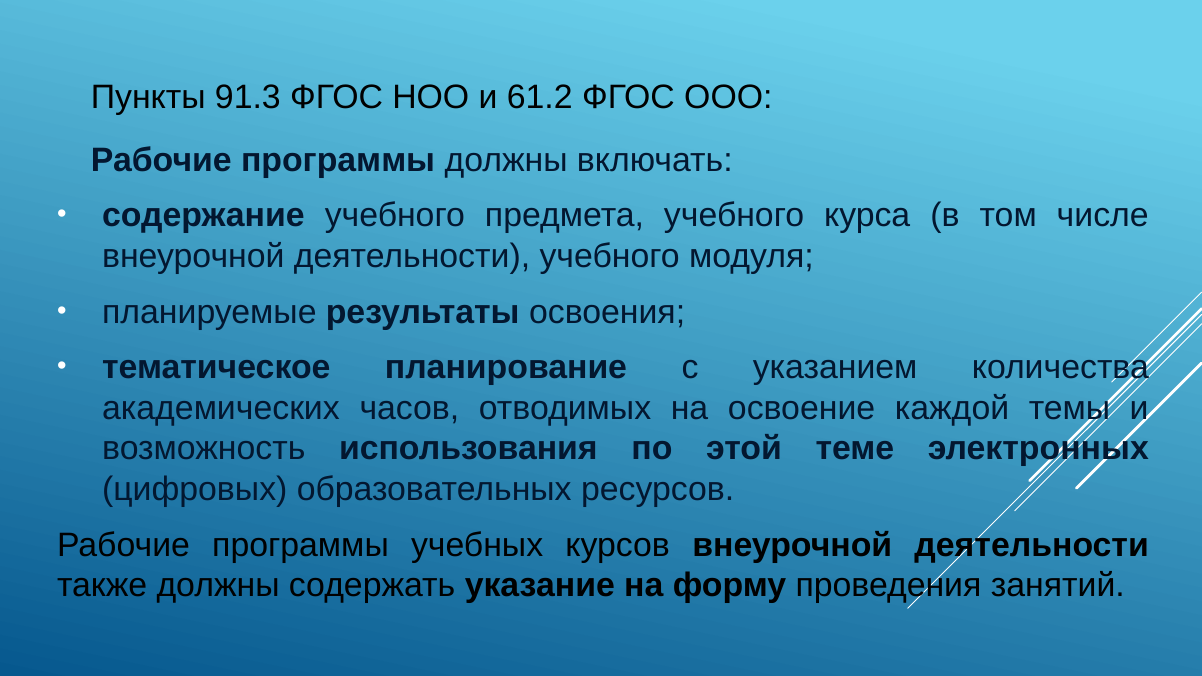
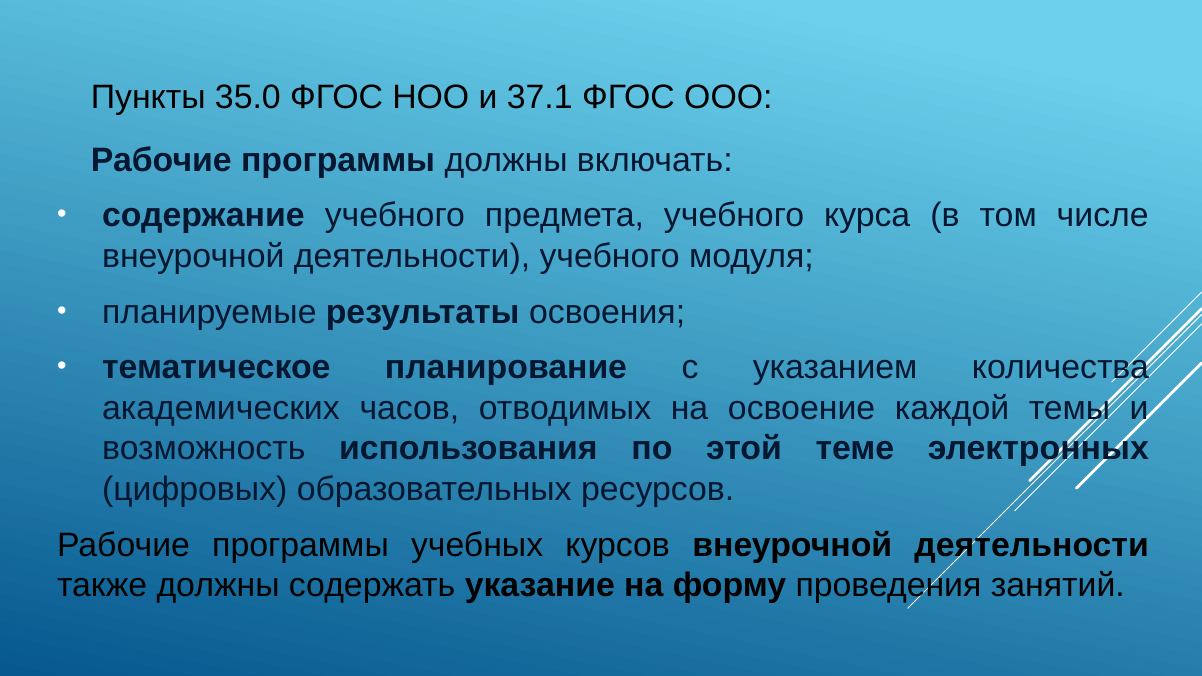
91.3: 91.3 -> 35.0
61.2: 61.2 -> 37.1
